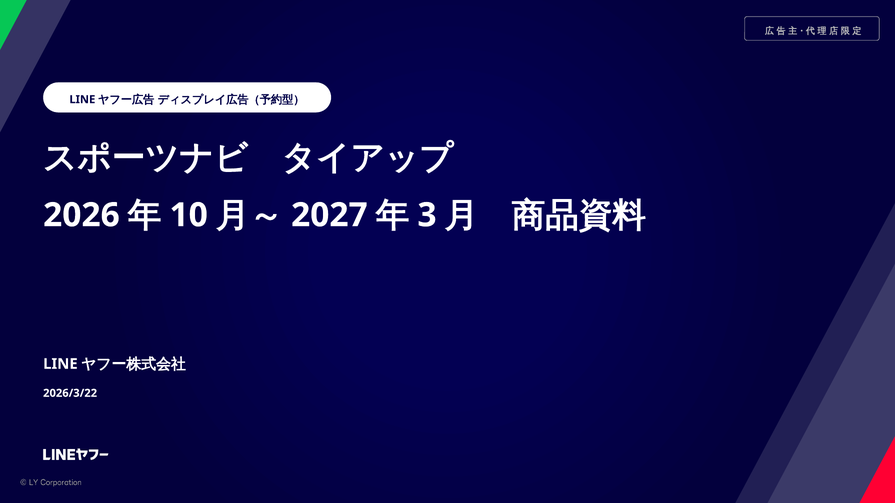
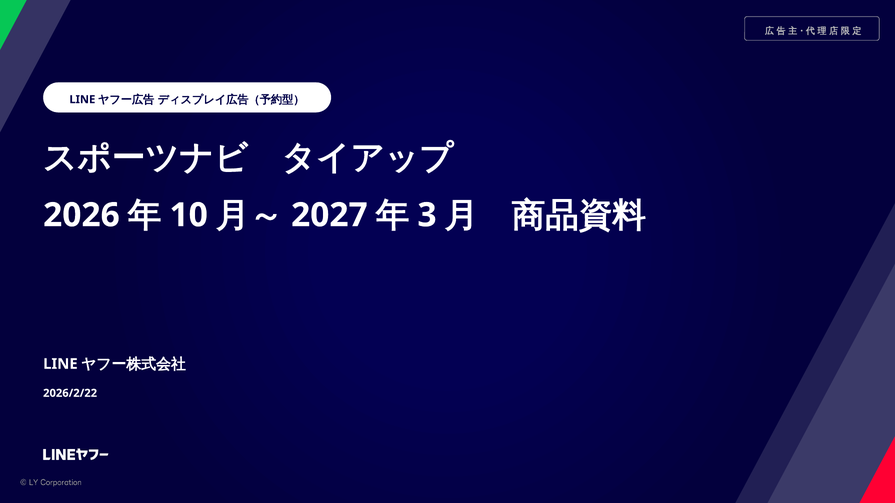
2026/3/22: 2026/3/22 -> 2026/2/22
